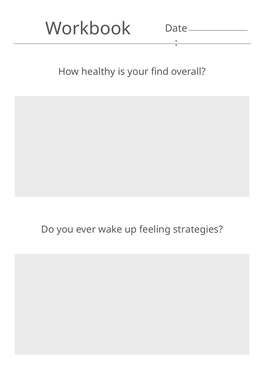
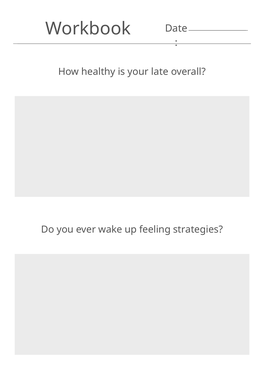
find: find -> late
